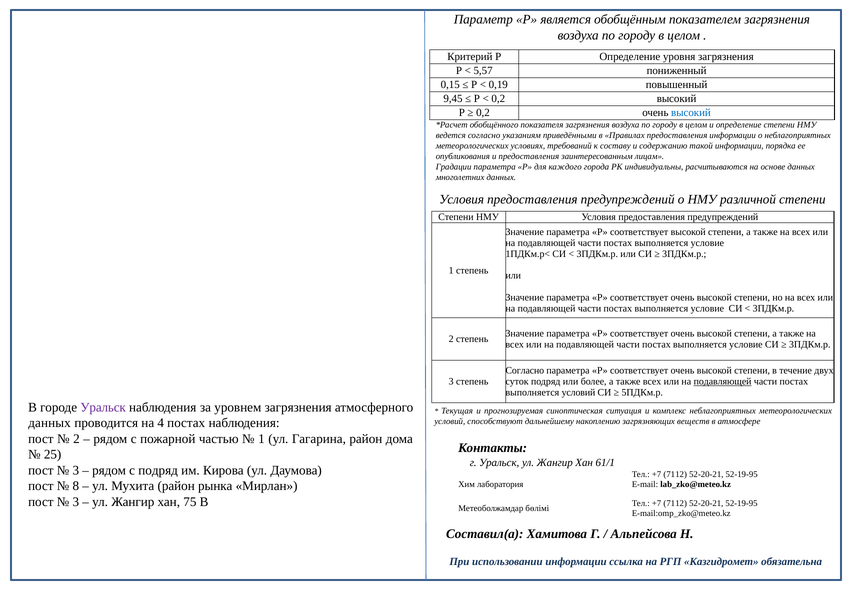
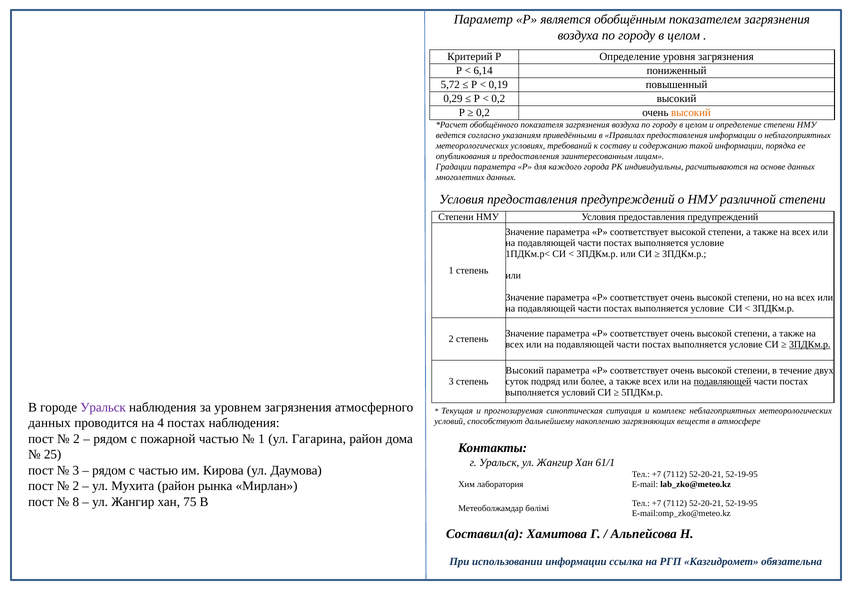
5,57: 5,57 -> 6,14
0,15: 0,15 -> 5,72
9,45: 9,45 -> 0,29
высокий at (691, 113) colour: blue -> orange
3ПДКм.р at (810, 344) underline: none -> present
Согласно at (525, 371): Согласно -> Высокий
с подряд: подряд -> частью
8 at (76, 486): 8 -> 2
3 at (76, 502): 3 -> 8
